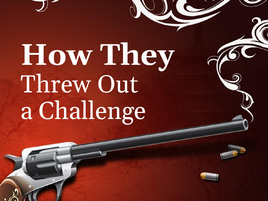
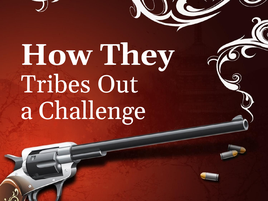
Threw: Threw -> Tribes
